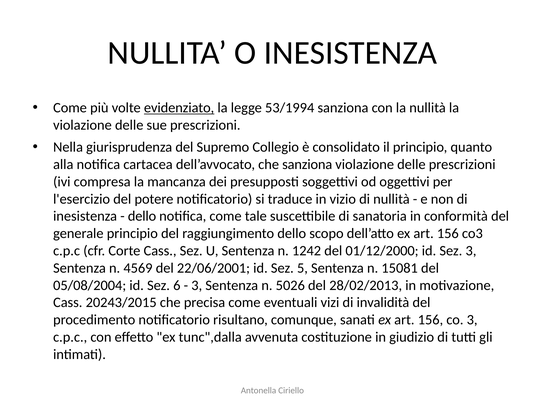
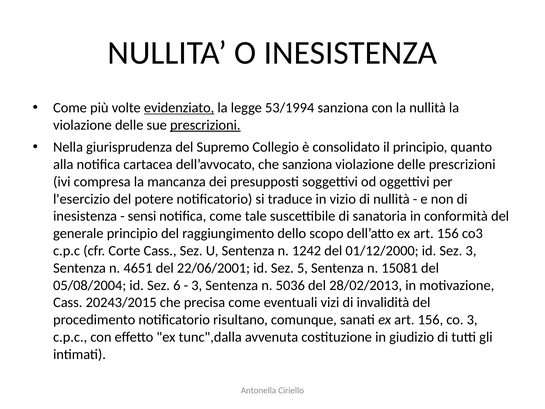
prescrizioni at (205, 125) underline: none -> present
dello at (142, 216): dello -> sensi
4569: 4569 -> 4651
5026: 5026 -> 5036
